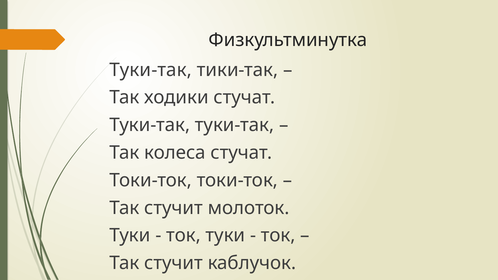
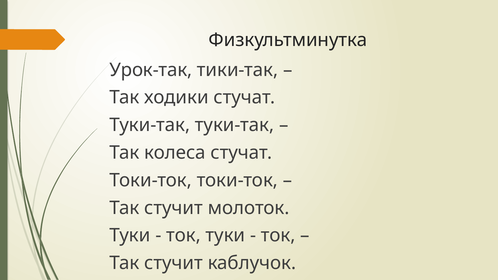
Туки-так at (151, 70): Туки-так -> Урок-так
